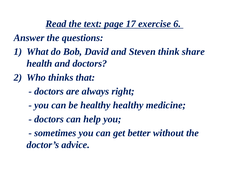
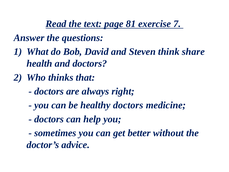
17: 17 -> 81
6: 6 -> 7
healthy healthy: healthy -> doctors
